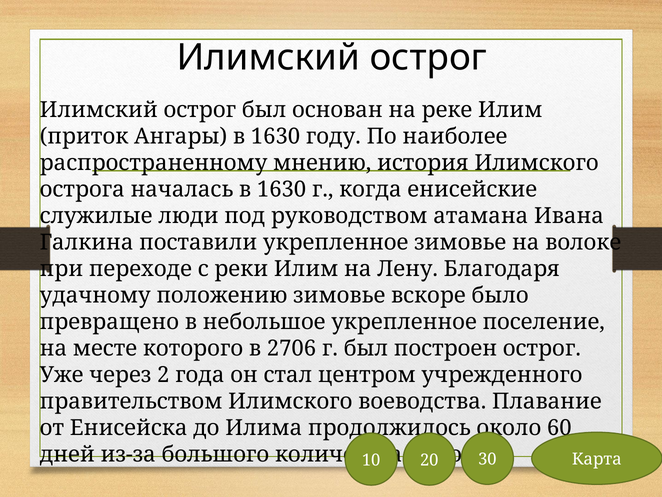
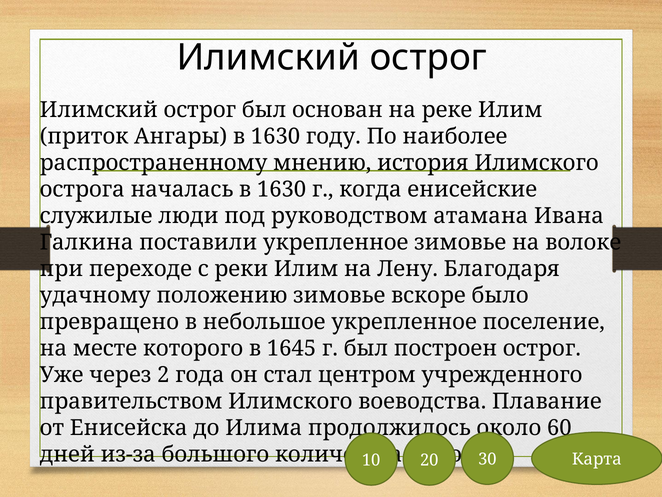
2706: 2706 -> 1645
